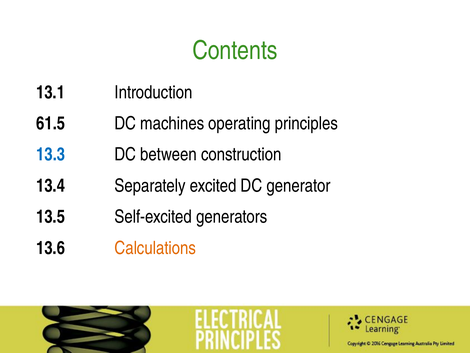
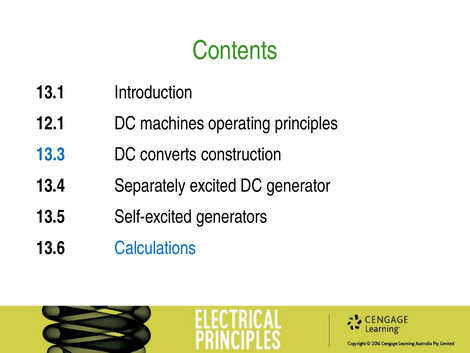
61.5: 61.5 -> 12.1
between: between -> converts
Calculations colour: orange -> blue
